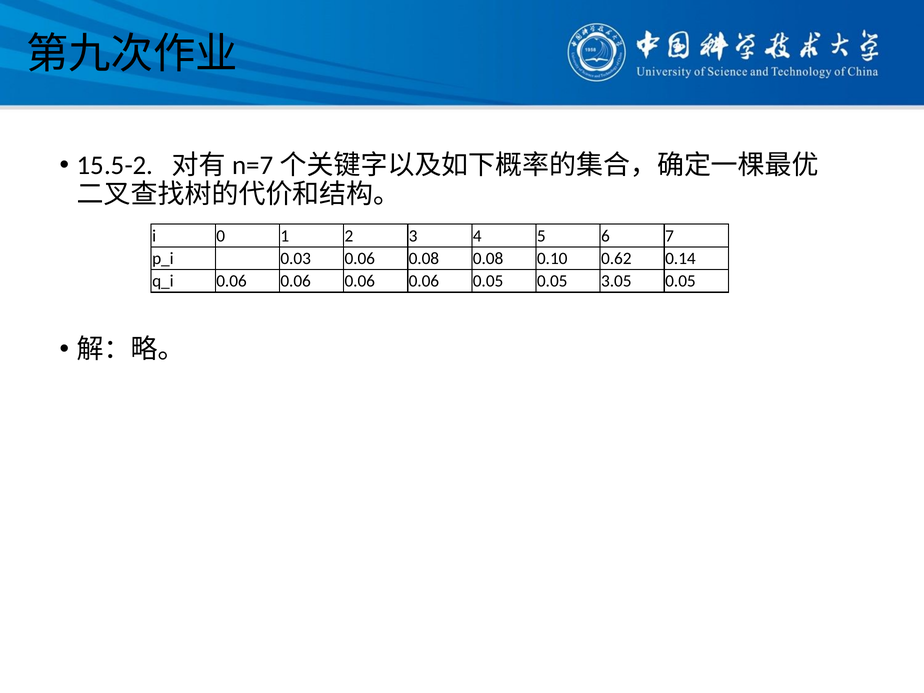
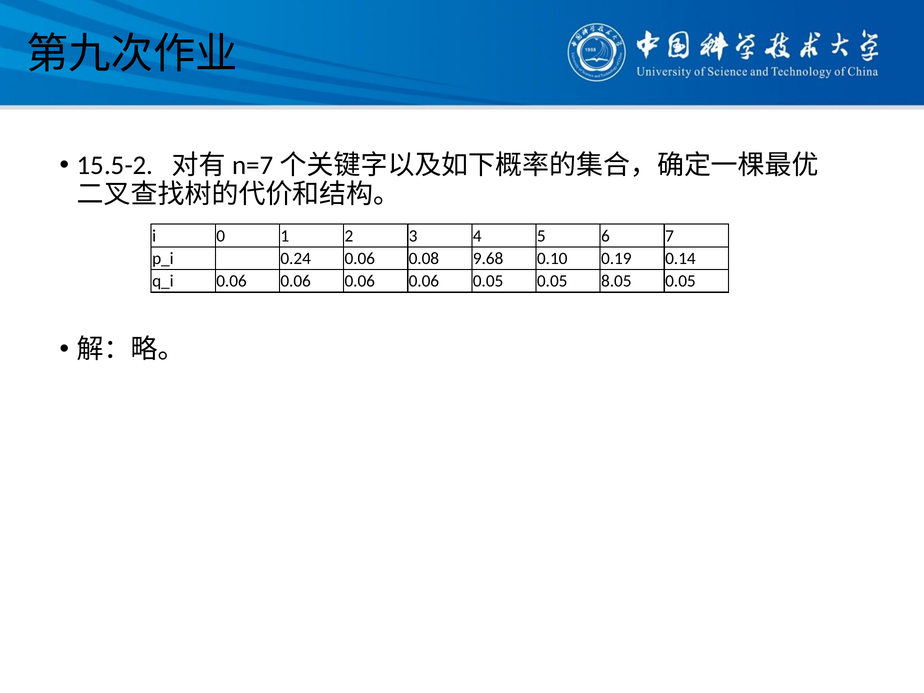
0.03: 0.03 -> 0.24
0.08 0.08: 0.08 -> 9.68
0.62: 0.62 -> 0.19
3.05: 3.05 -> 8.05
